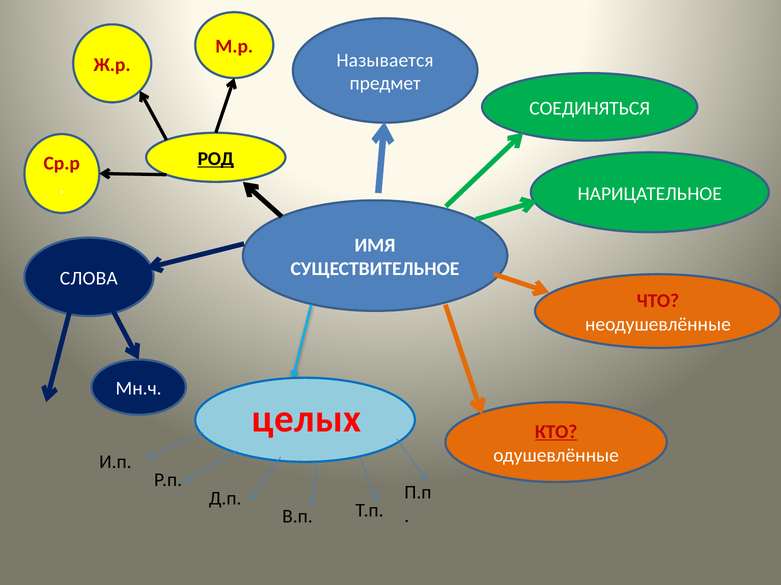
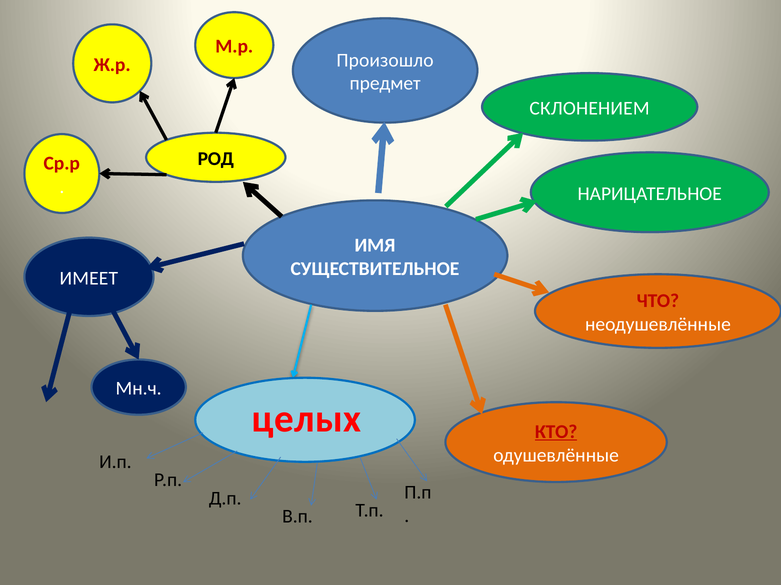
Называется: Называется -> Произошло
СОЕДИНЯТЬСЯ: СОЕДИНЯТЬСЯ -> СКЛОНЕНИЕМ
РОД underline: present -> none
СЛОВА: СЛОВА -> ИМЕЕТ
